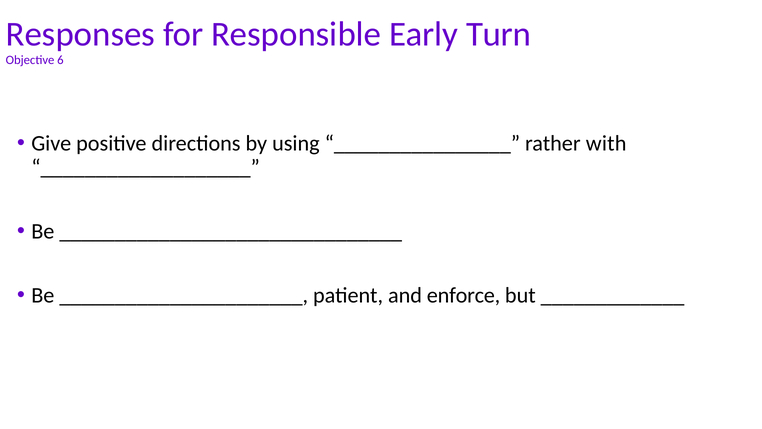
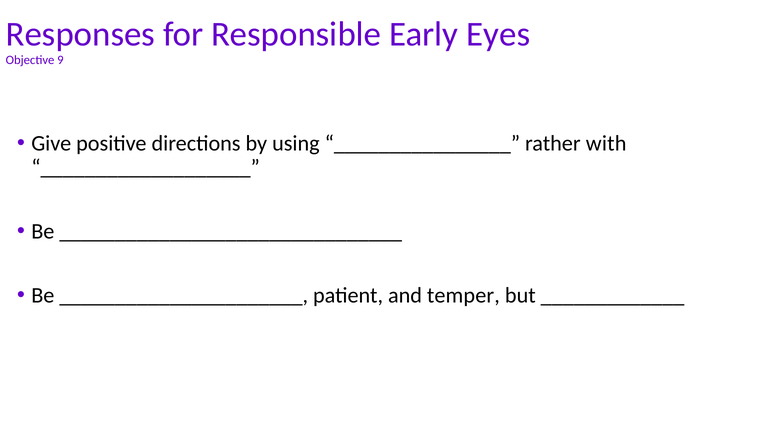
Turn: Turn -> Eyes
6: 6 -> 9
enforce: enforce -> temper
